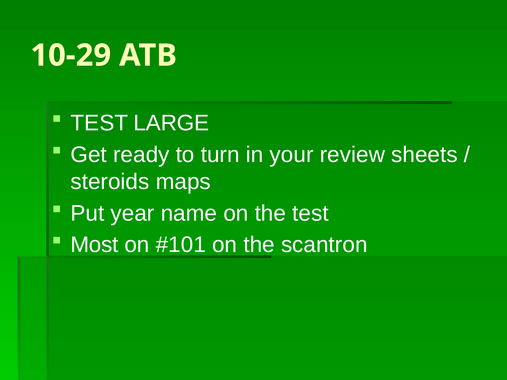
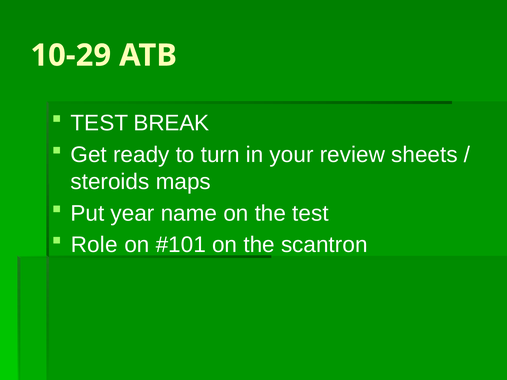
LARGE: LARGE -> BREAK
Most: Most -> Role
